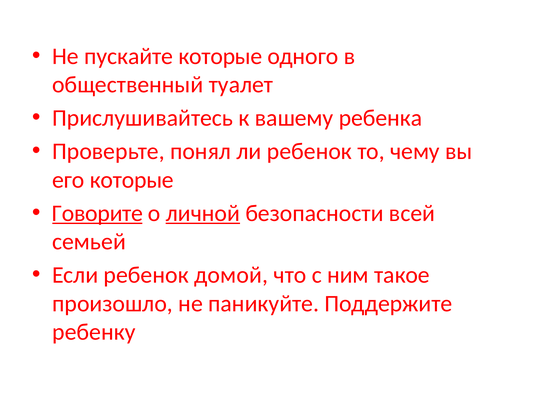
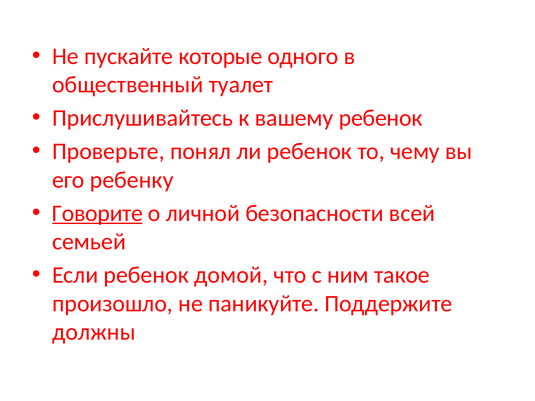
вашему ребенка: ребенка -> ребенок
его которые: которые -> ребенку
личной underline: present -> none
ребенку: ребенку -> должны
